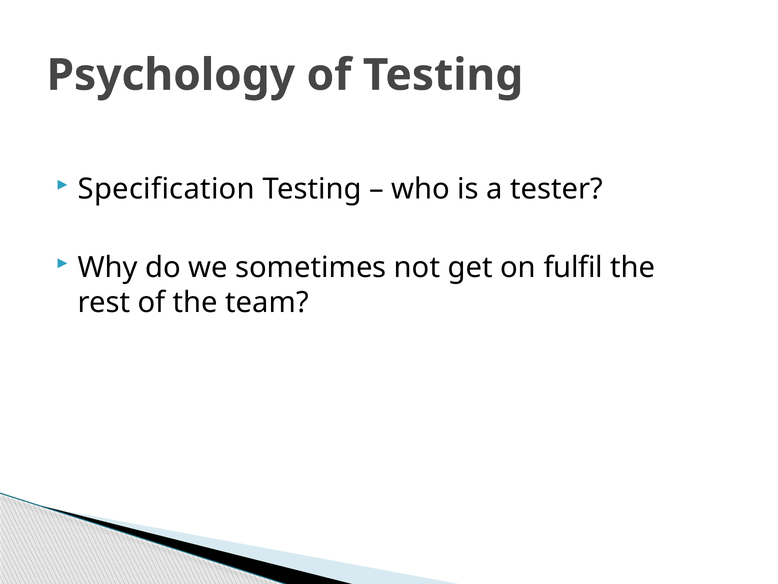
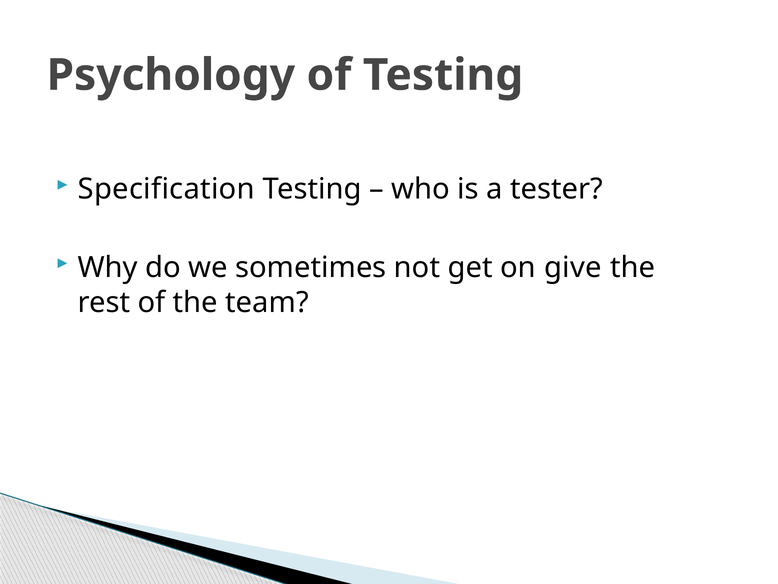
fulfil: fulfil -> give
